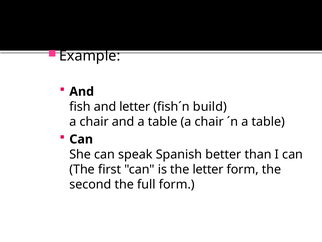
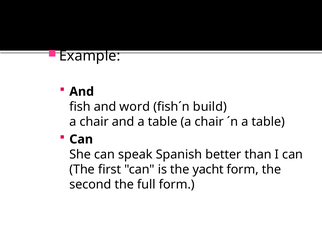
and letter: letter -> word
the letter: letter -> yacht
